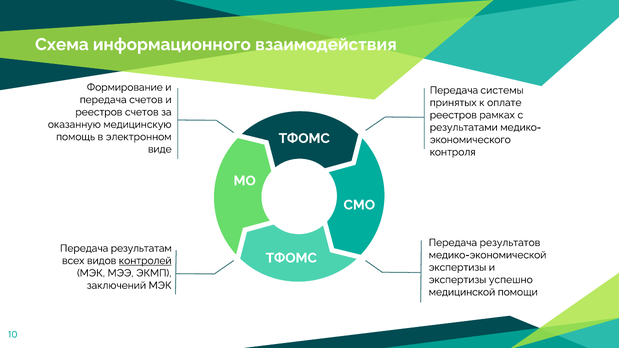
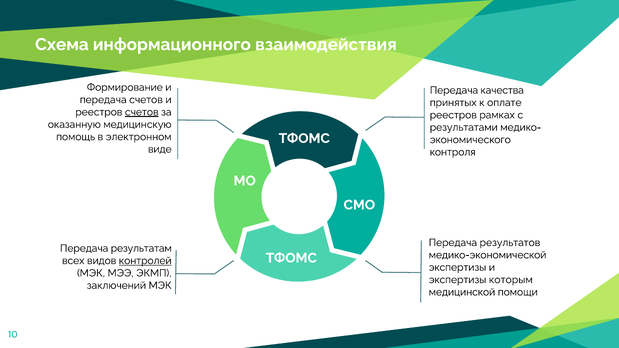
системы: системы -> качества
счетов at (142, 112) underline: none -> present
успешно: успешно -> которым
